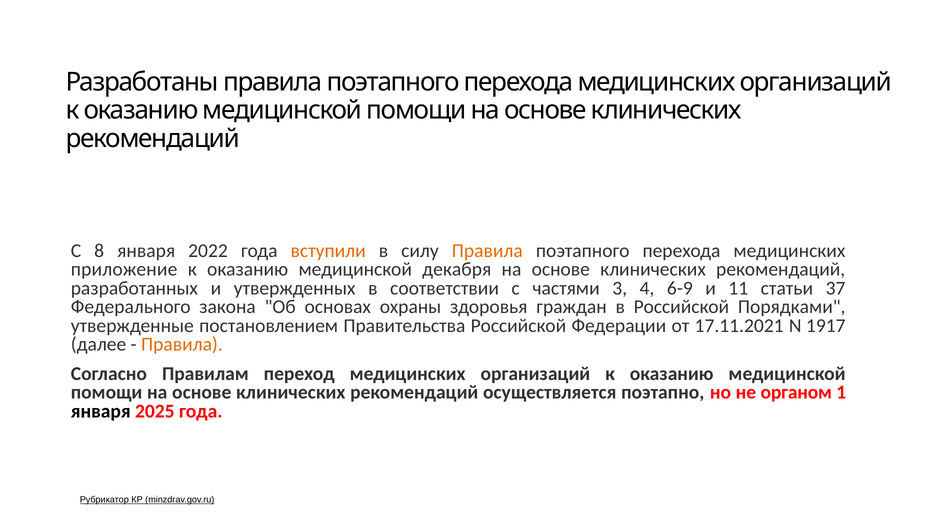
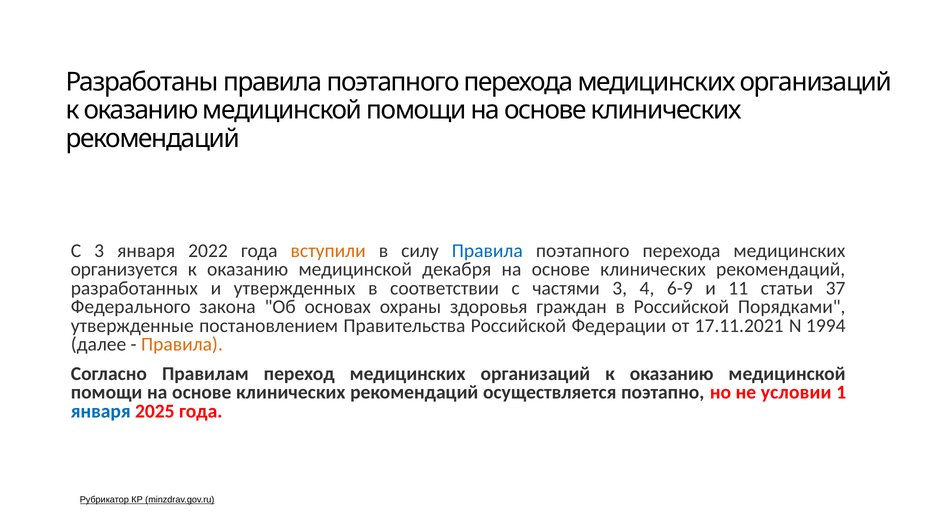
С 8: 8 -> 3
Правила at (487, 250) colour: orange -> blue
приложение: приложение -> организуется
1917: 1917 -> 1994
органом: органом -> условии
января at (101, 411) colour: black -> blue
